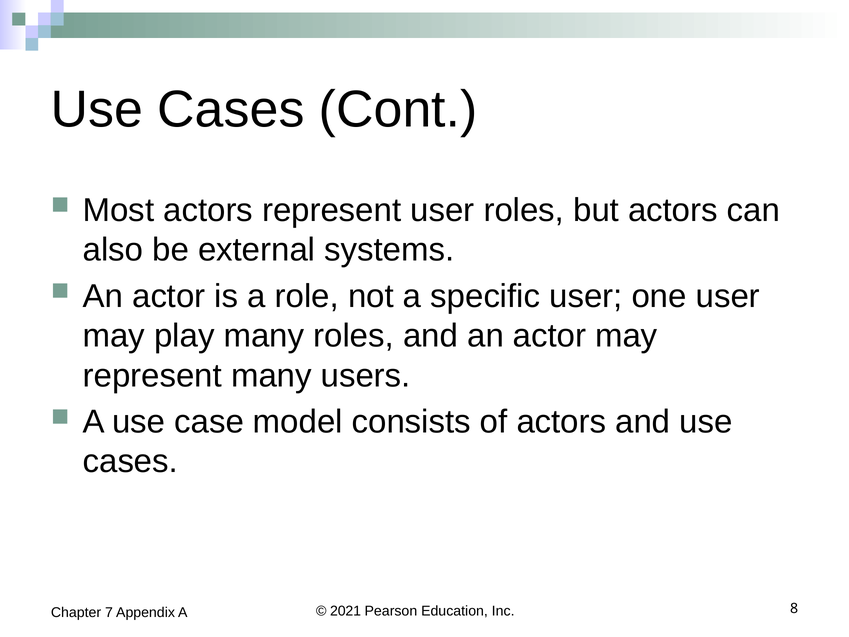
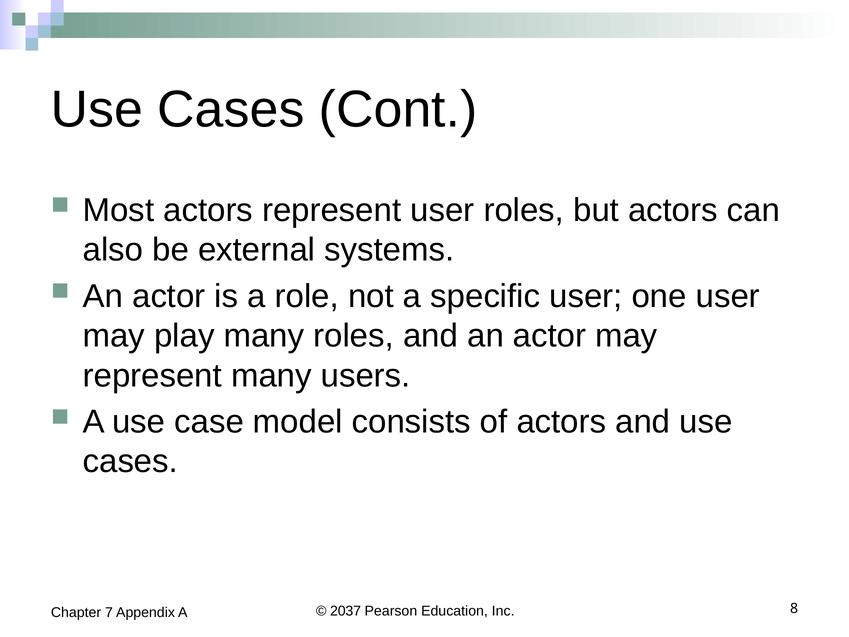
2021: 2021 -> 2037
